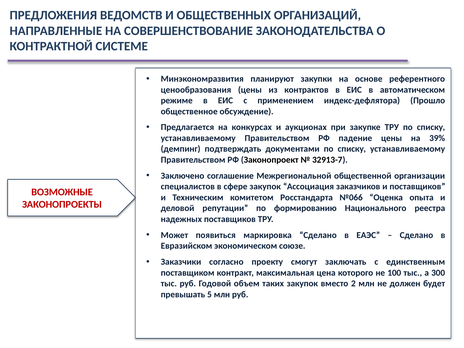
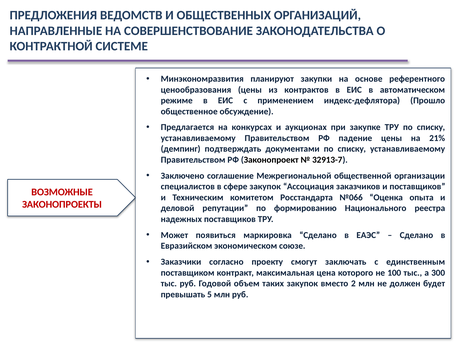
39%: 39% -> 21%
